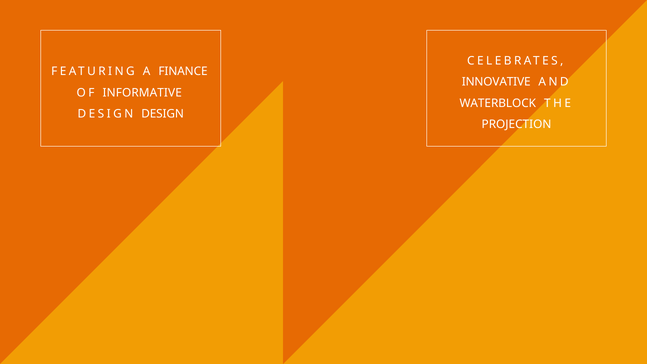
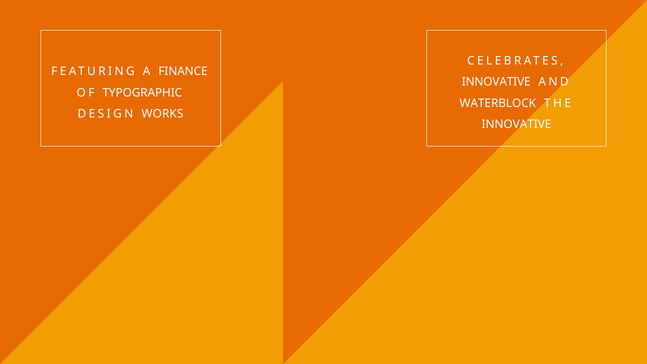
INFORMATIVE: INFORMATIVE -> TYPOGRAPHIC
DESIGN DESIGN: DESIGN -> WORKS
PROJECTION at (517, 124): PROJECTION -> INNOVATIVE
